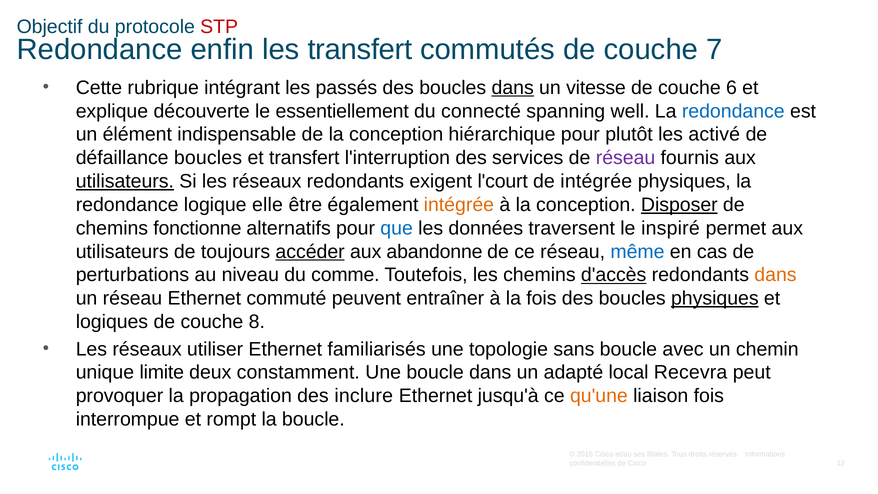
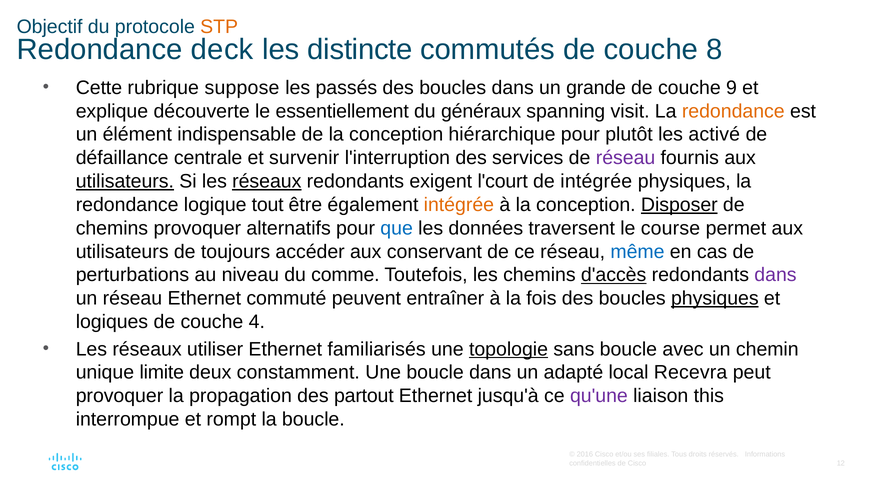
STP colour: red -> orange
enfin: enfin -> deck
les transfert: transfert -> distincte
7: 7 -> 8
intégrant: intégrant -> suppose
dans at (513, 88) underline: present -> none
vitesse: vitesse -> grande
6: 6 -> 9
connecté: connecté -> généraux
well: well -> visit
redondance at (733, 111) colour: blue -> orange
défaillance boucles: boucles -> centrale
et transfert: transfert -> survenir
réseaux at (267, 181) underline: none -> present
elle: elle -> tout
chemins fonctionne: fonctionne -> provoquer
inspiré: inspiré -> course
accéder underline: present -> none
abandonne: abandonne -> conservant
dans at (775, 275) colour: orange -> purple
8: 8 -> 4
topologie underline: none -> present
inclure: inclure -> partout
qu'une colour: orange -> purple
liaison fois: fois -> this
